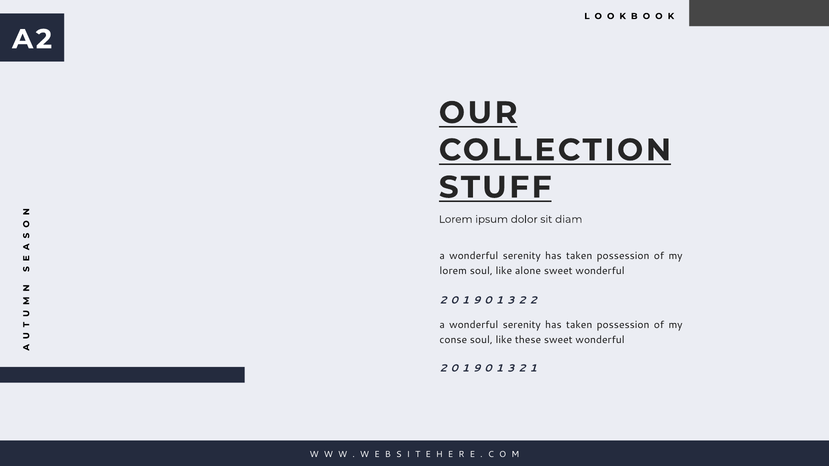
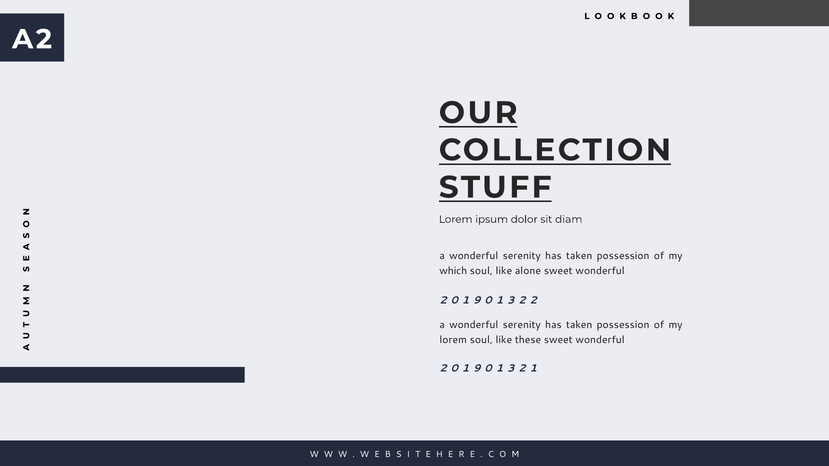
lorem at (453, 271): lorem -> which
conse at (453, 340): conse -> lorem
